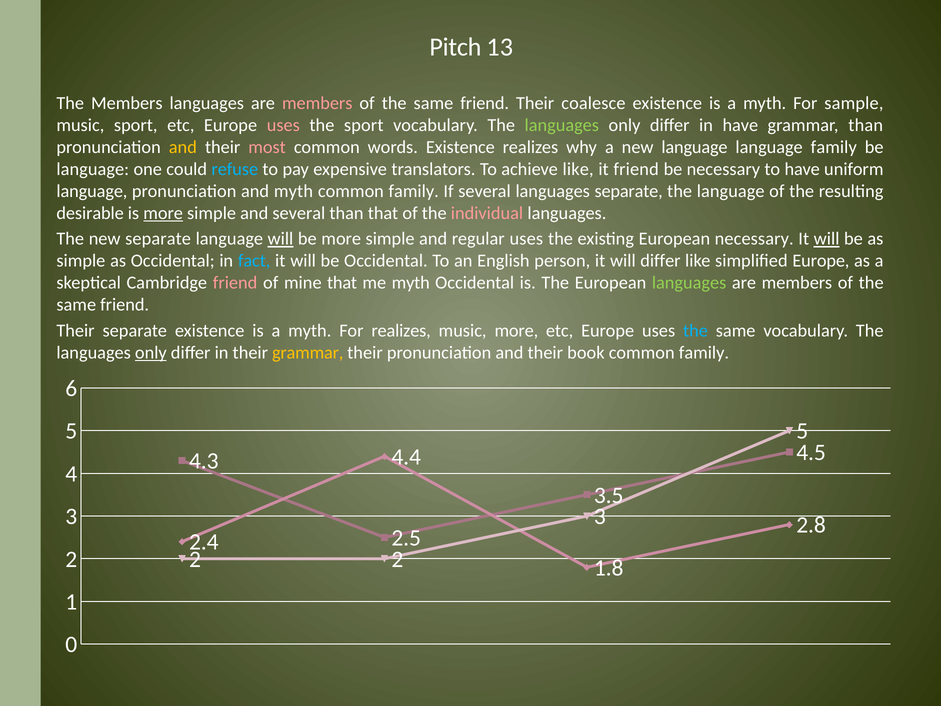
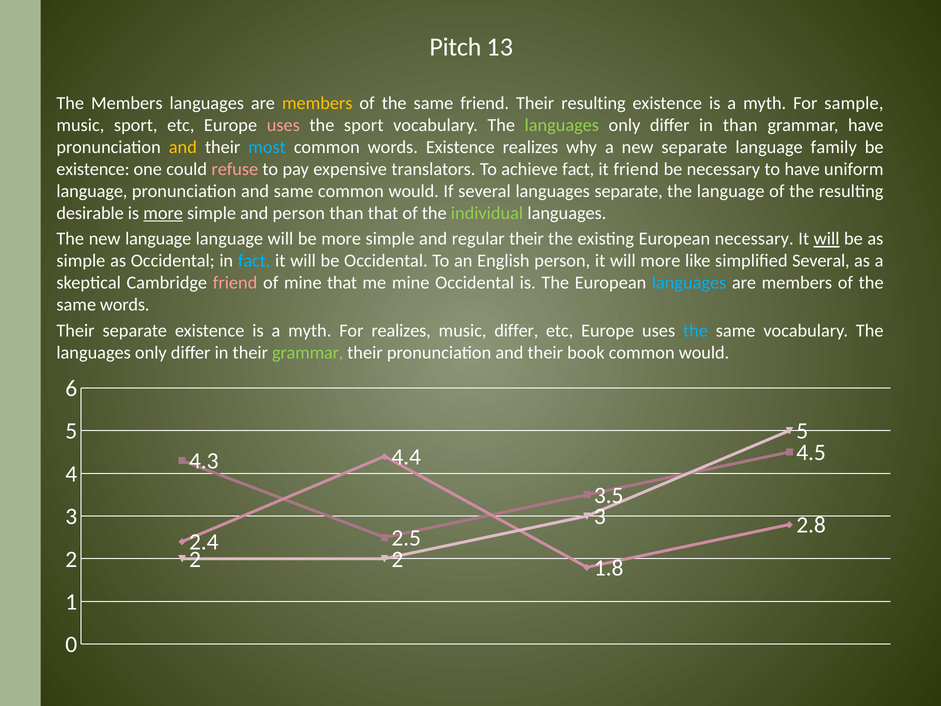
members at (317, 103) colour: pink -> yellow
Their coalesce: coalesce -> resulting
in have: have -> than
grammar than: than -> have
most colour: pink -> light blue
new language: language -> separate
language at (93, 169): language -> existence
refuse colour: light blue -> pink
achieve like: like -> fact
and myth: myth -> same
family at (414, 191): family -> would
and several: several -> person
individual colour: pink -> light green
new separate: separate -> language
will at (280, 239) underline: present -> none
regular uses: uses -> their
will differ: differ -> more
simplified Europe: Europe -> Several
me myth: myth -> mine
languages at (689, 283) colour: light green -> light blue
friend at (125, 305): friend -> words
music more: more -> differ
only at (151, 353) underline: present -> none
grammar at (308, 353) colour: yellow -> light green
family at (704, 353): family -> would
